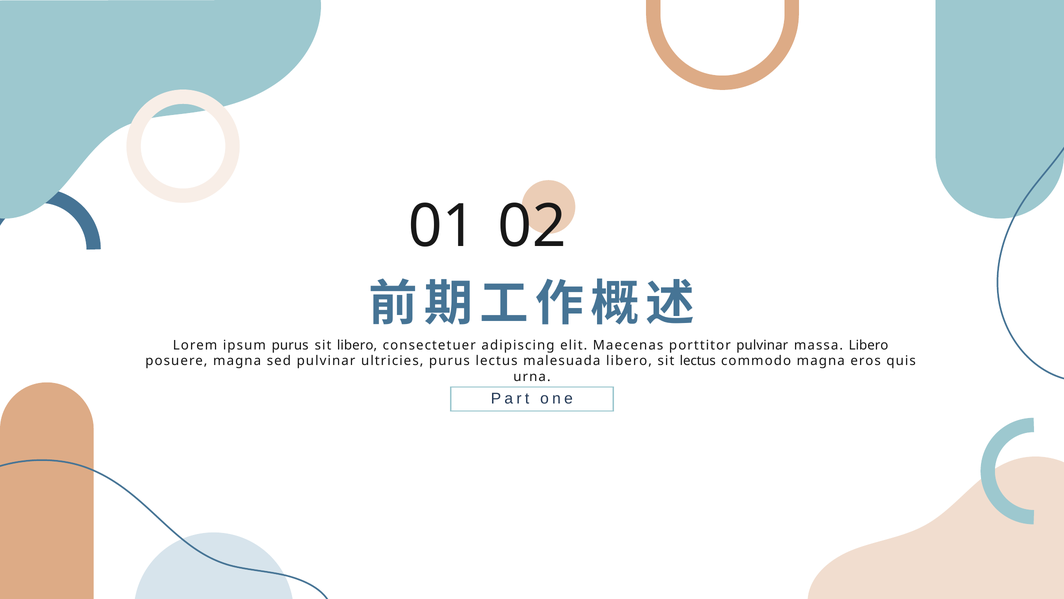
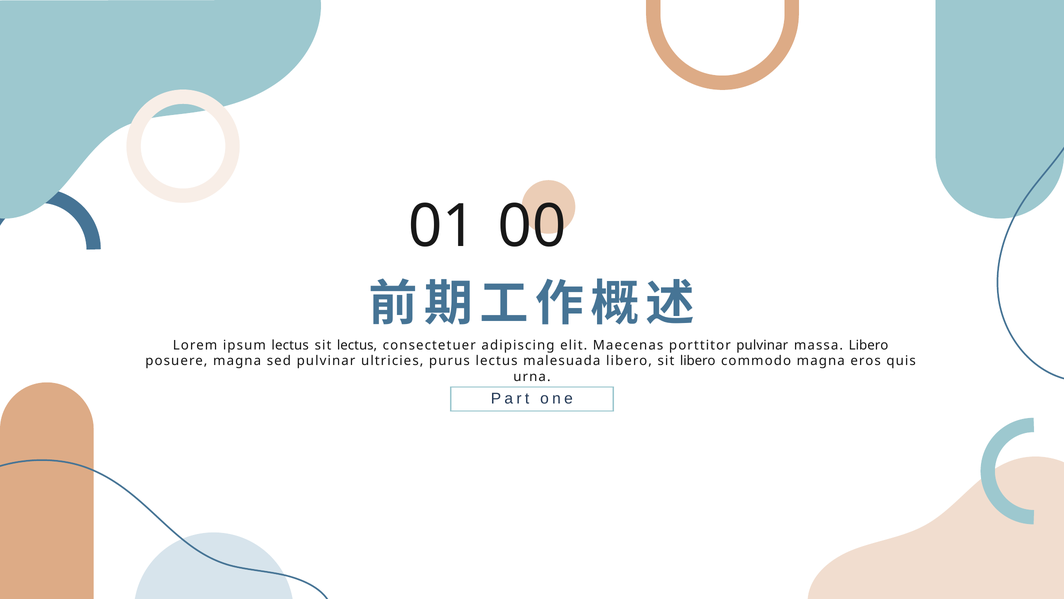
02: 02 -> 00
ipsum purus: purus -> lectus
sit libero: libero -> lectus
sit lectus: lectus -> libero
